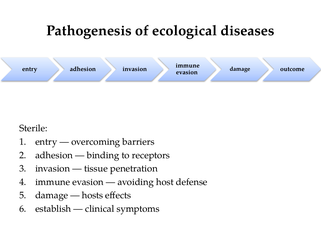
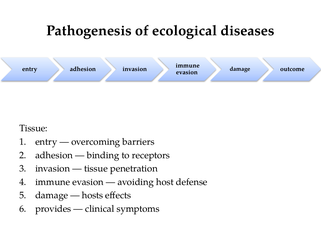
Sterile at (33, 128): Sterile -> Tissue
establish: establish -> provides
